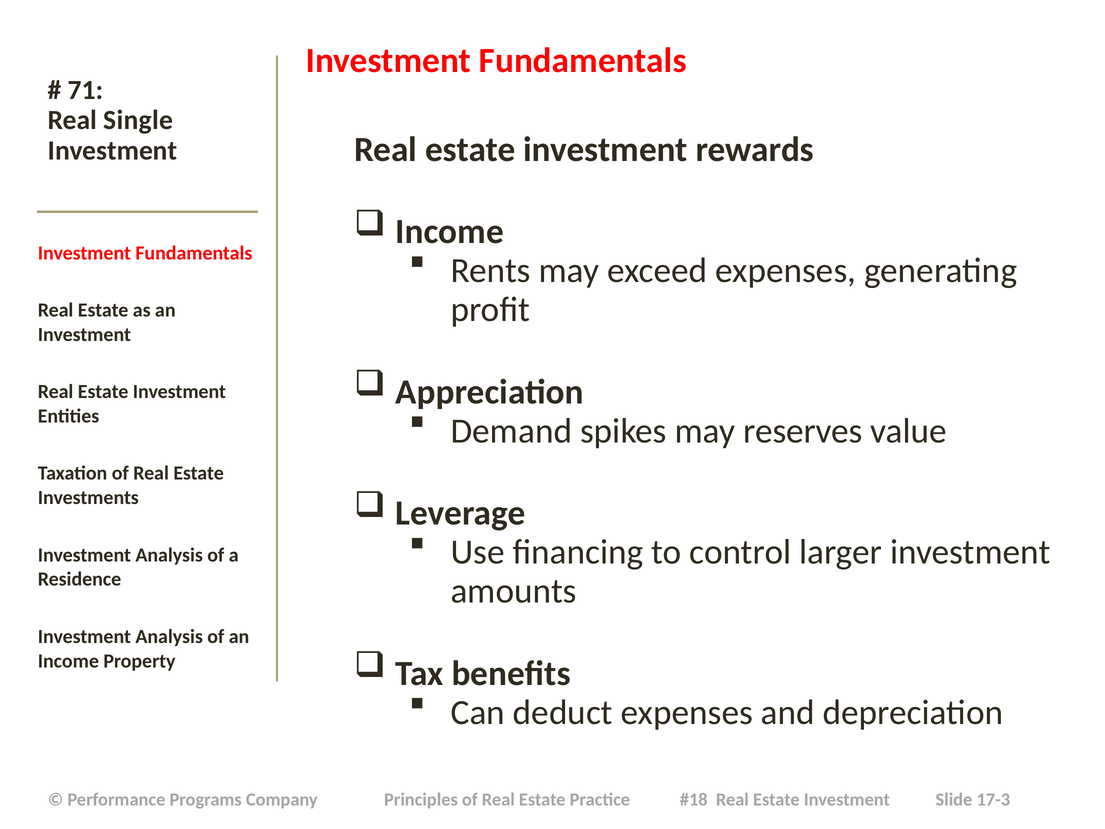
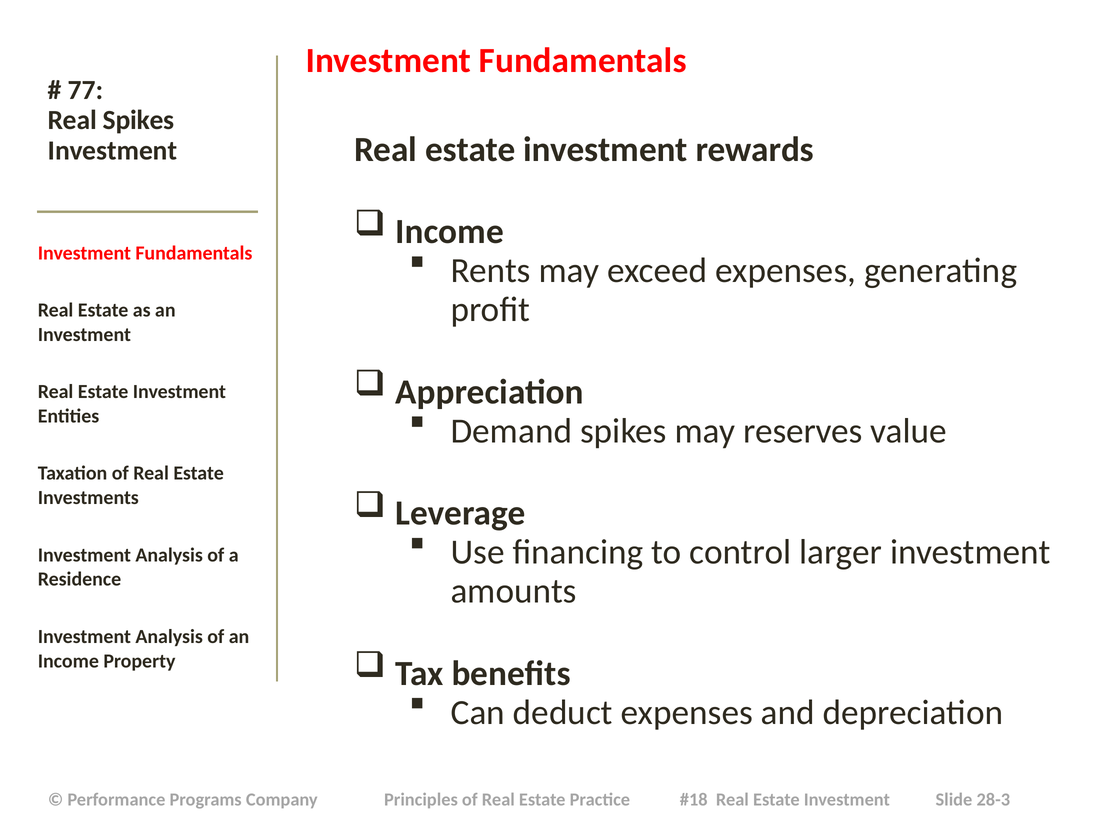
71: 71 -> 77
Real Single: Single -> Spikes
17-3: 17-3 -> 28-3
